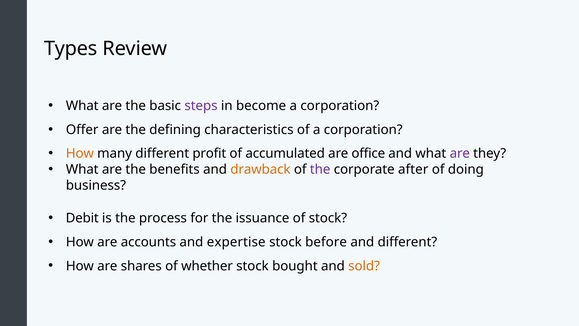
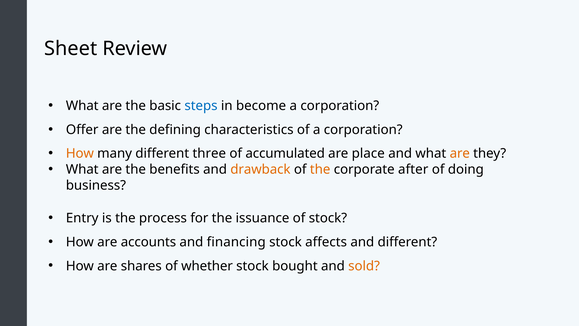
Types: Types -> Sheet
steps colour: purple -> blue
profit: profit -> three
office: office -> place
are at (460, 153) colour: purple -> orange
the at (320, 169) colour: purple -> orange
Debit: Debit -> Entry
expertise: expertise -> financing
before: before -> affects
